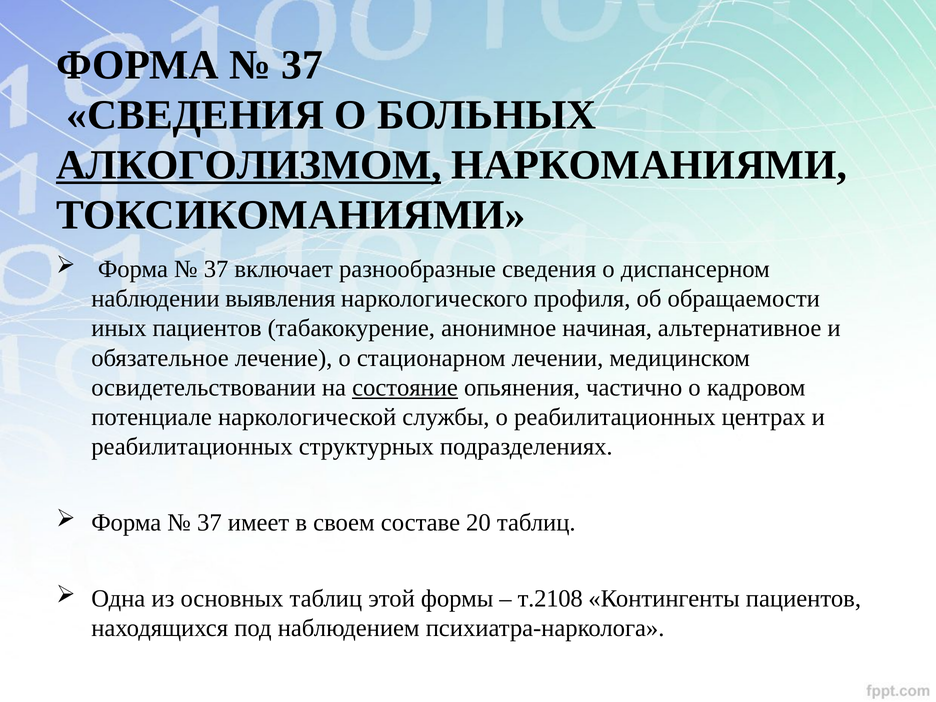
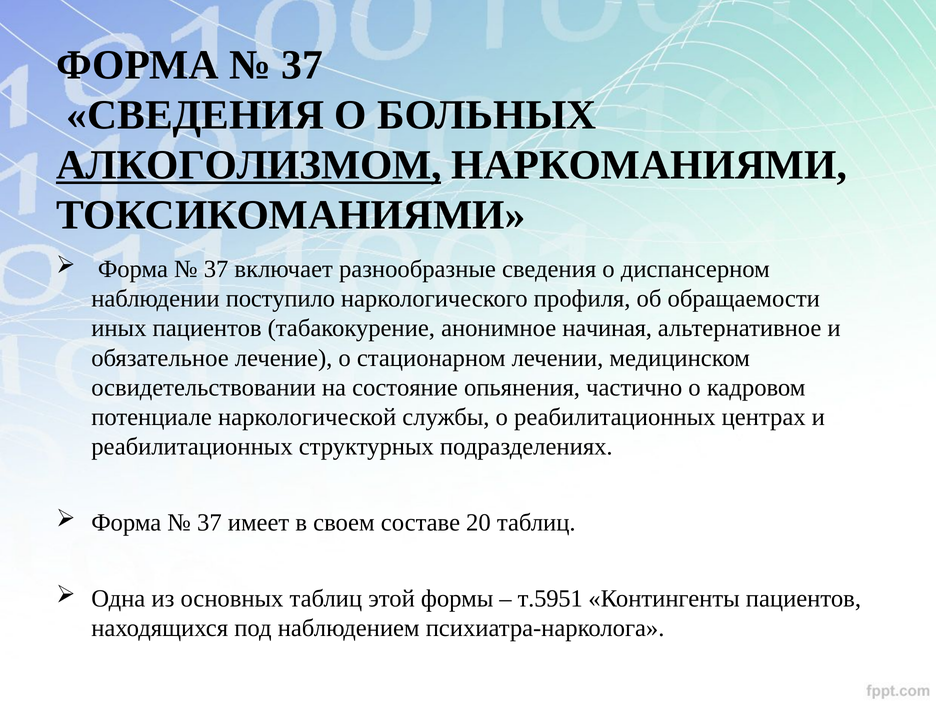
выявления: выявления -> поступило
состояние underline: present -> none
т.2108: т.2108 -> т.5951
